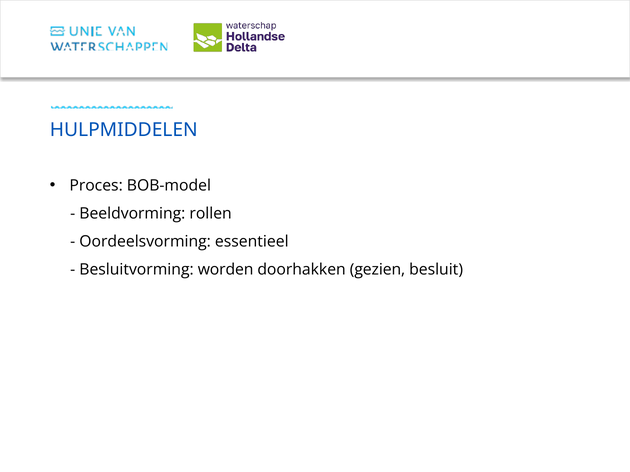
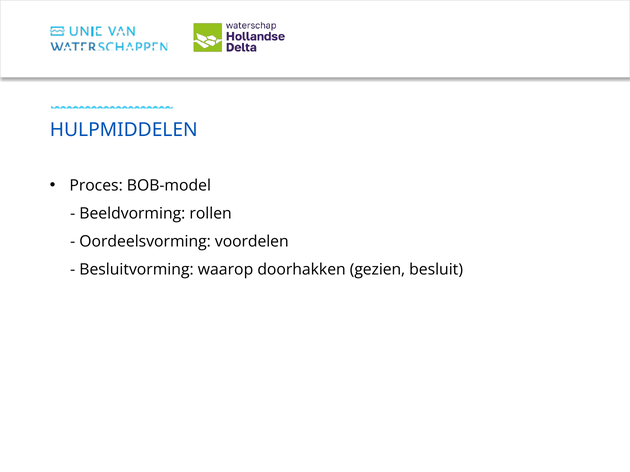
essentieel: essentieel -> voordelen
worden: worden -> waarop
